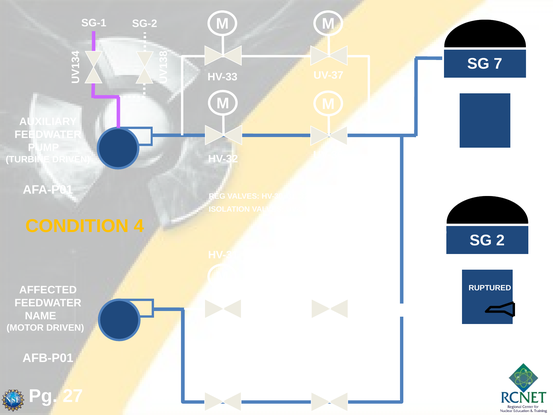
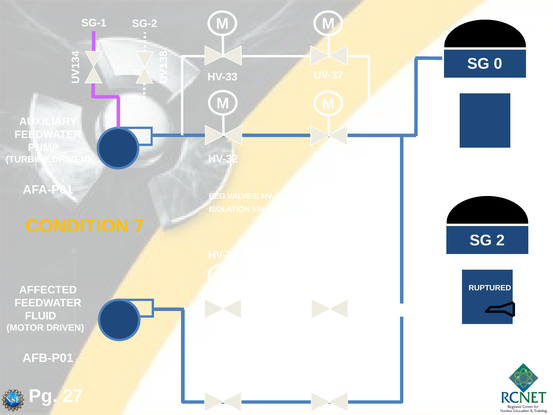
7: 7 -> 0
CONDITION 4: 4 -> 7
NAME: NAME -> FLUID
